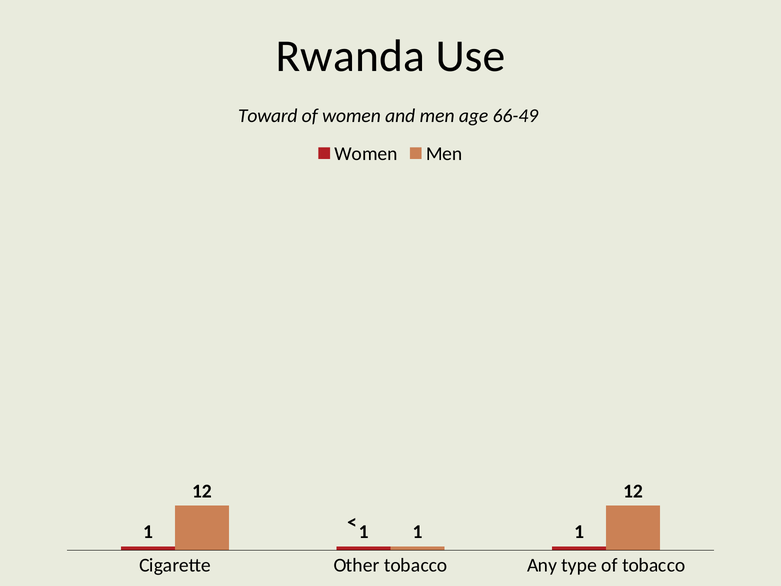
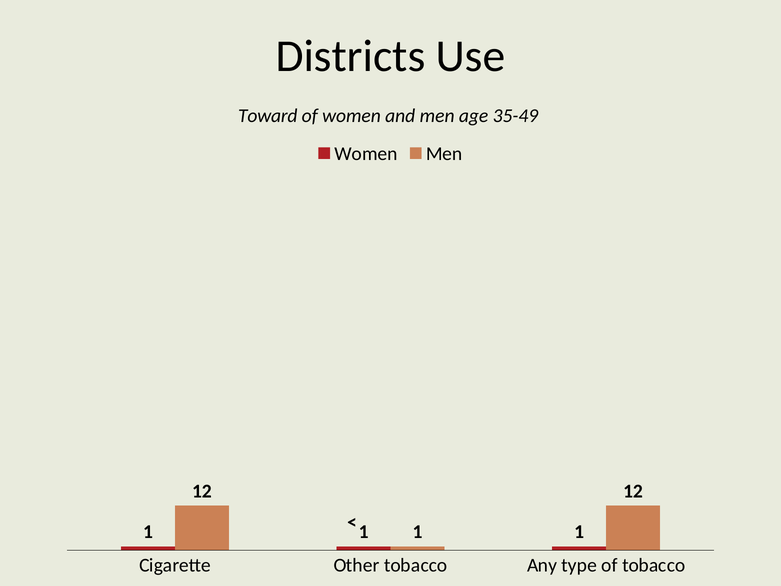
Rwanda: Rwanda -> Districts
66-49: 66-49 -> 35-49
